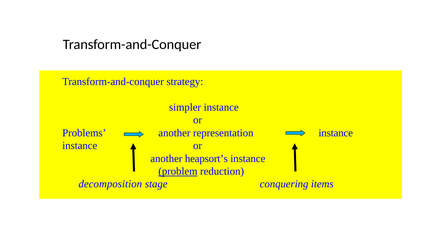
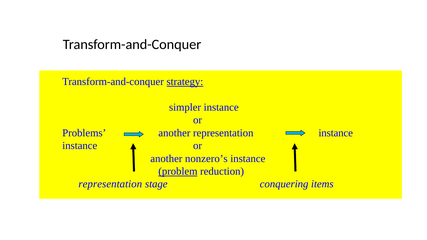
strategy underline: none -> present
heapsort’s: heapsort’s -> nonzero’s
decomposition at (110, 184): decomposition -> representation
